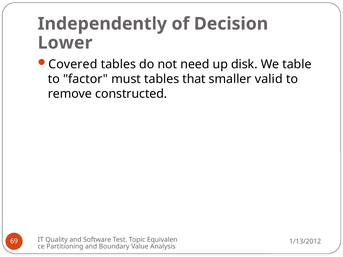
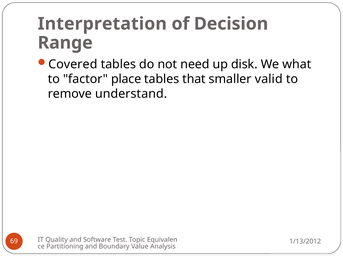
Independently: Independently -> Interpretation
Lower: Lower -> Range
table: table -> what
must: must -> place
constructed: constructed -> understand
